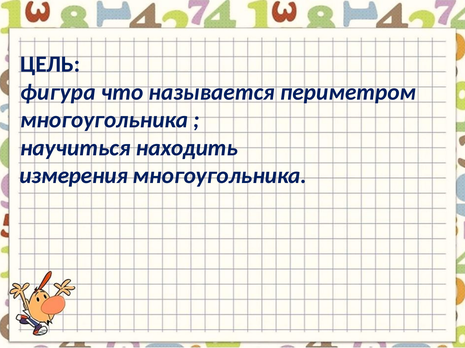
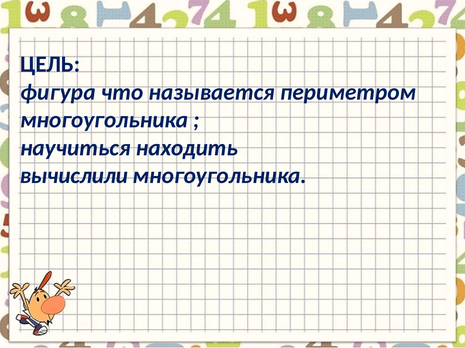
измерения: измерения -> вычислили
